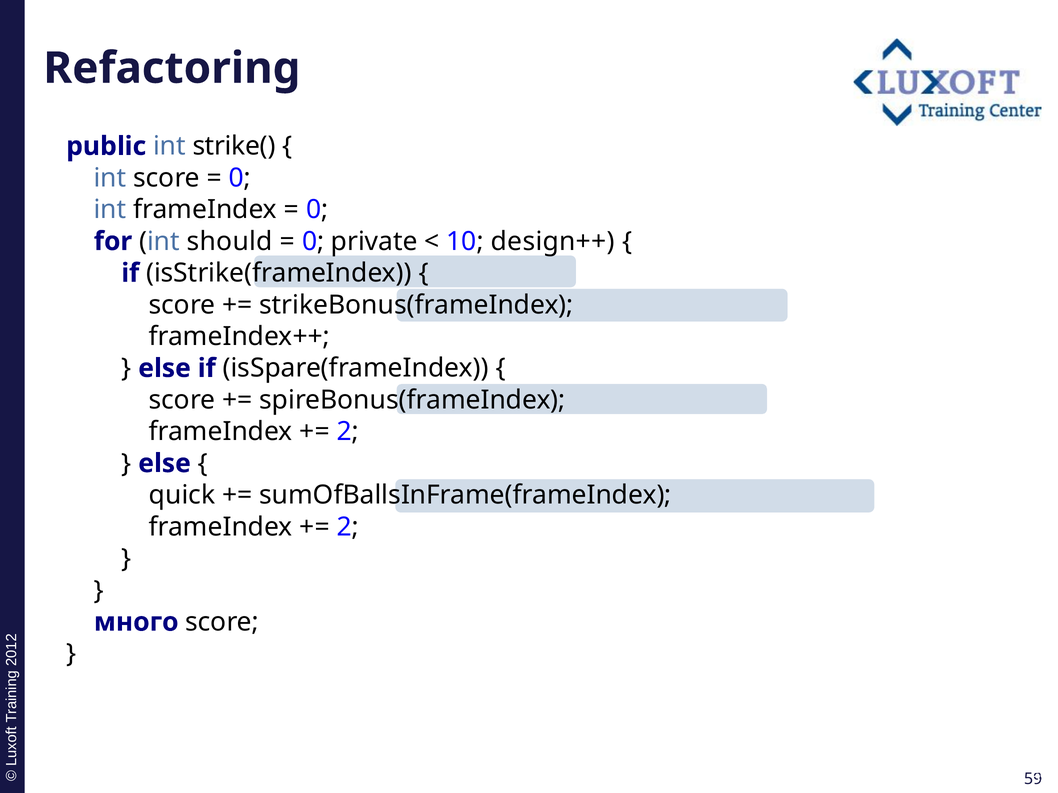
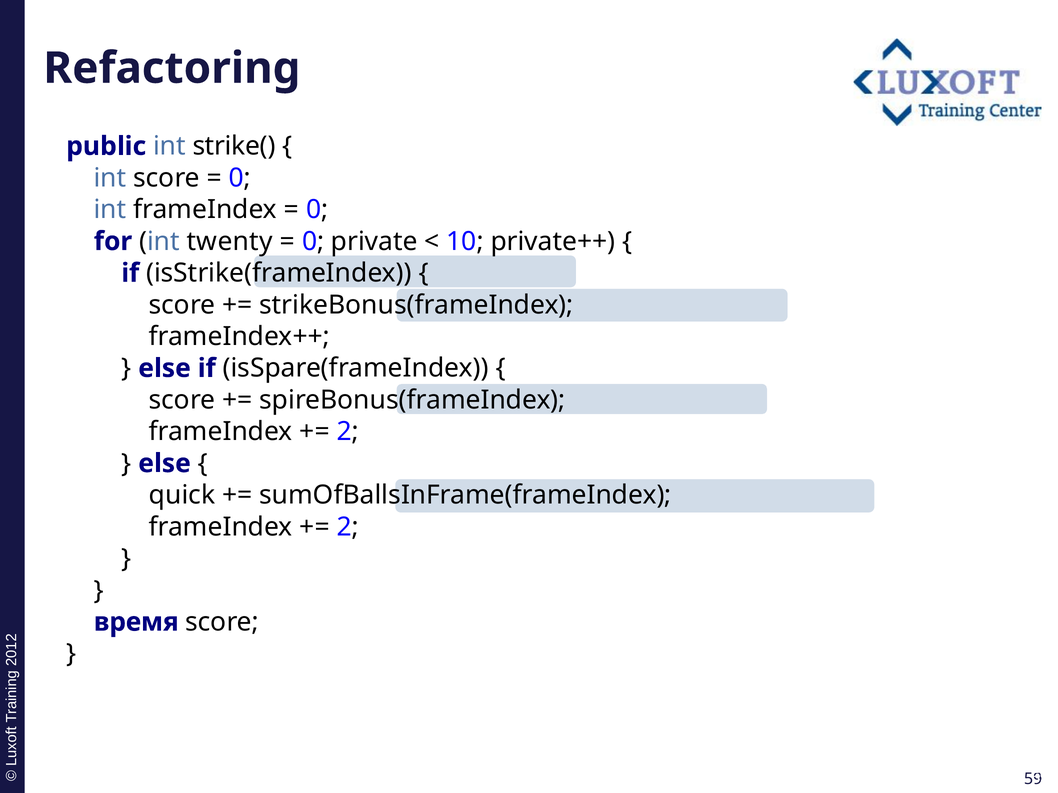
should: should -> twenty
design++: design++ -> private++
много: много -> время
